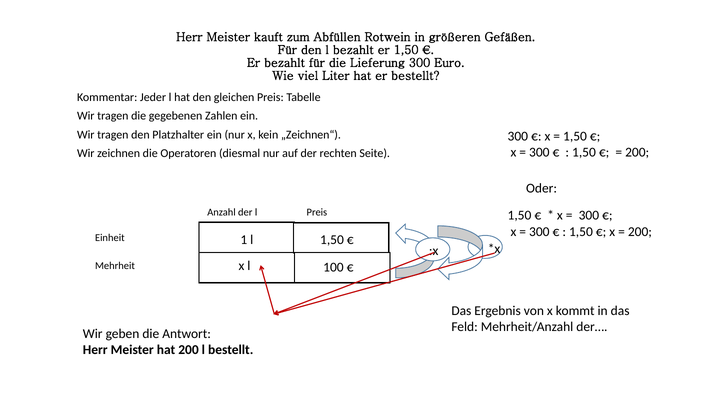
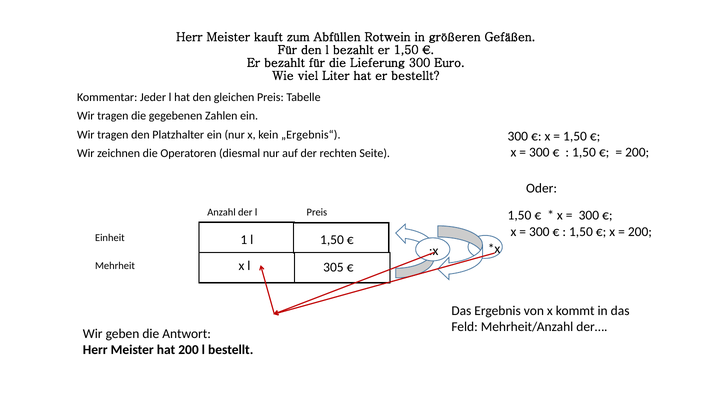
„Zeichnen“: „Zeichnen“ -> „Ergebnis“
100: 100 -> 305
